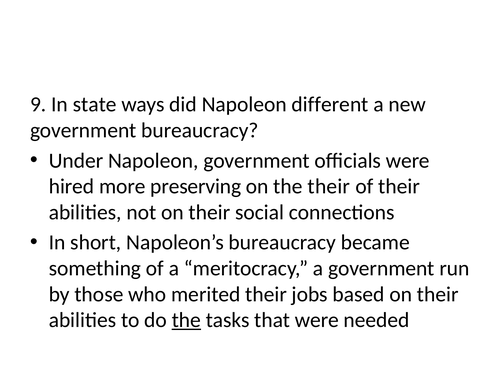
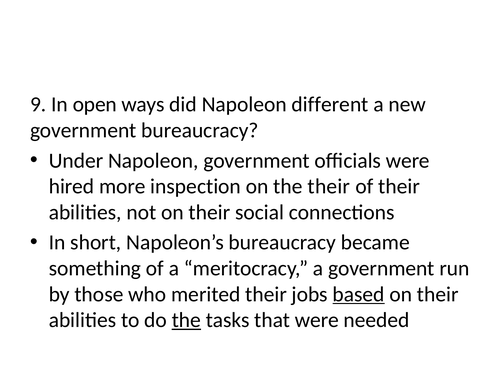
state: state -> open
preserving: preserving -> inspection
based underline: none -> present
